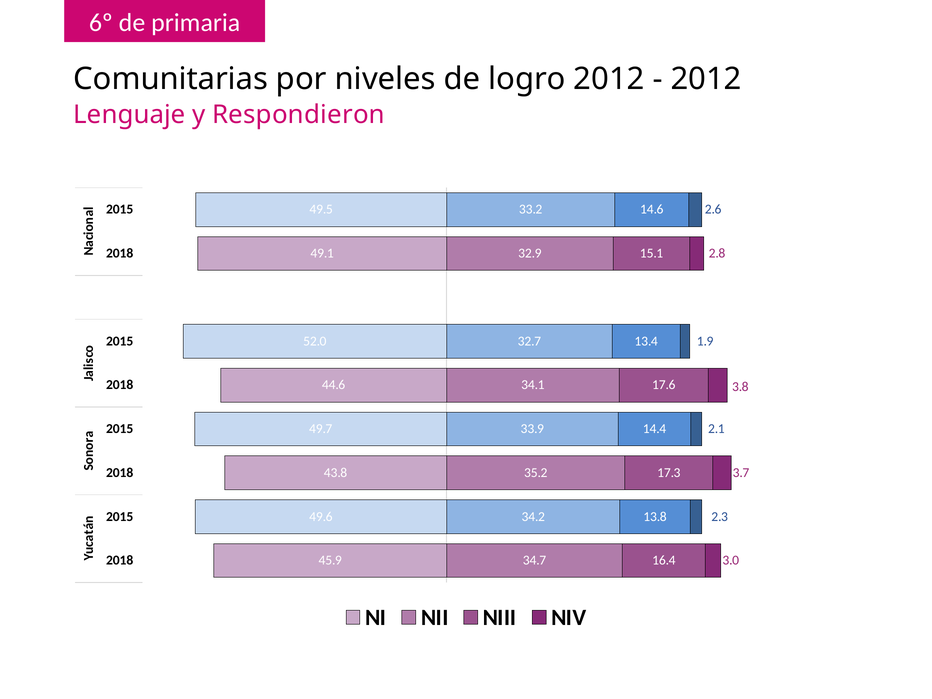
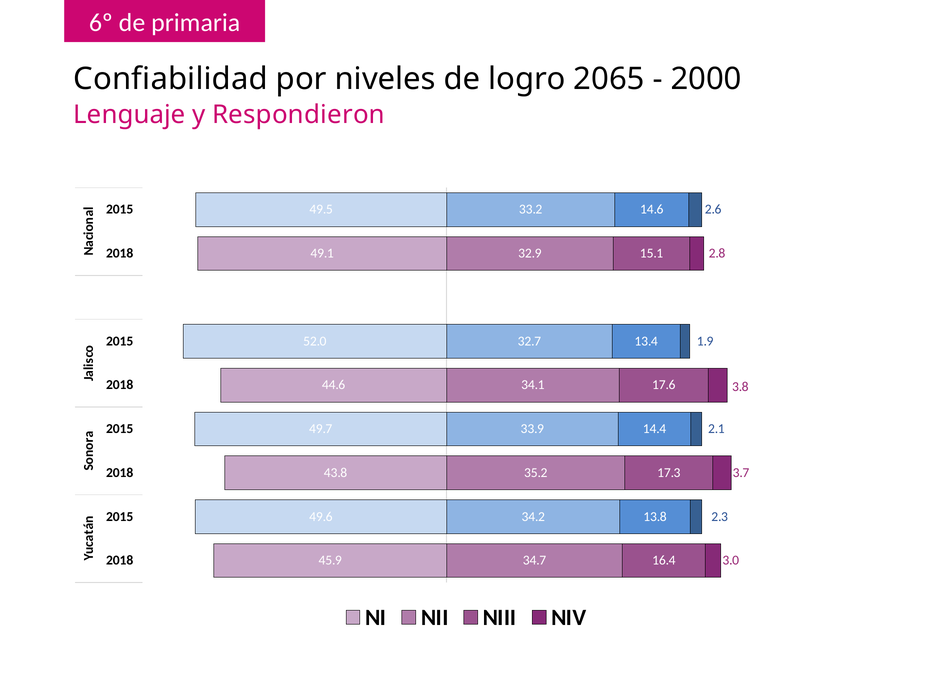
Comunitarias: Comunitarias -> Confiabilidad
logro 2012: 2012 -> 2065
2012 at (706, 79): 2012 -> 2000
